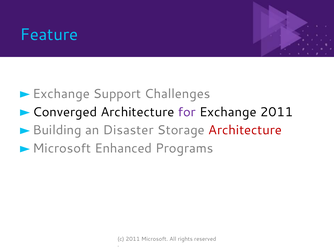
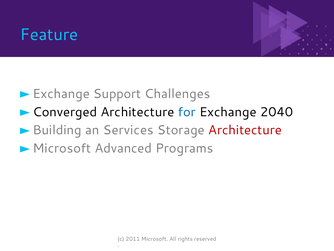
for colour: purple -> blue
Exchange 2011: 2011 -> 2040
Disaster: Disaster -> Services
Enhanced: Enhanced -> Advanced
